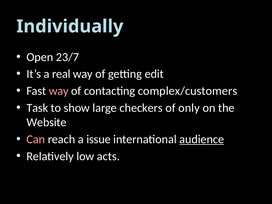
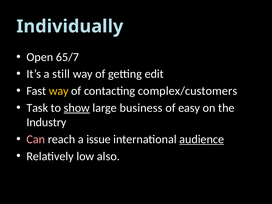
23/7: 23/7 -> 65/7
real: real -> still
way at (59, 91) colour: pink -> yellow
show underline: none -> present
checkers: checkers -> business
only: only -> easy
Website: Website -> Industry
acts: acts -> also
